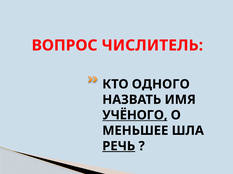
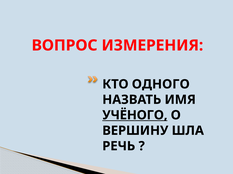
ЧИСЛИТЕЛЬ: ЧИСЛИТЕЛЬ -> ИЗМЕРЕНИЯ
МЕНЬШЕЕ: МЕНЬШЕЕ -> ВЕРШИНУ
РЕЧЬ underline: present -> none
